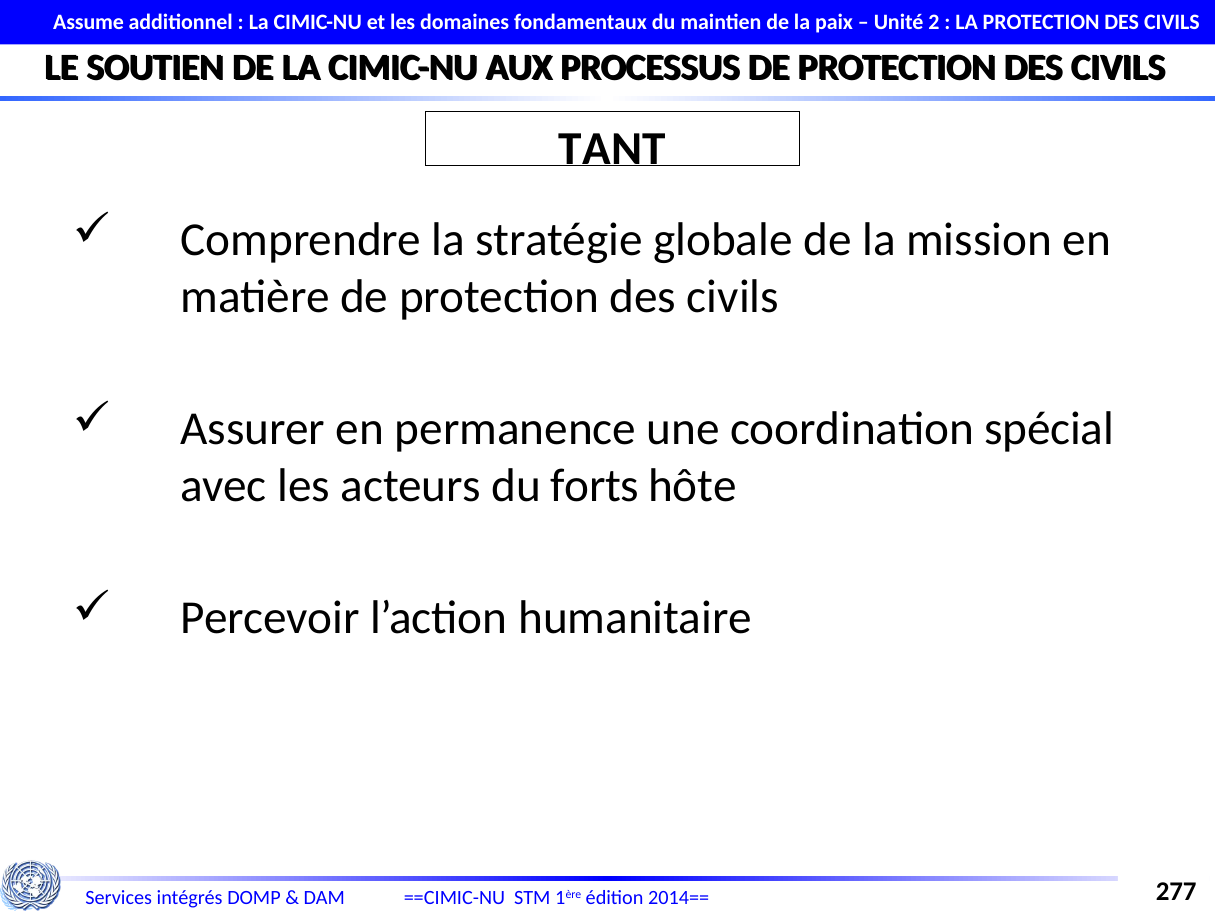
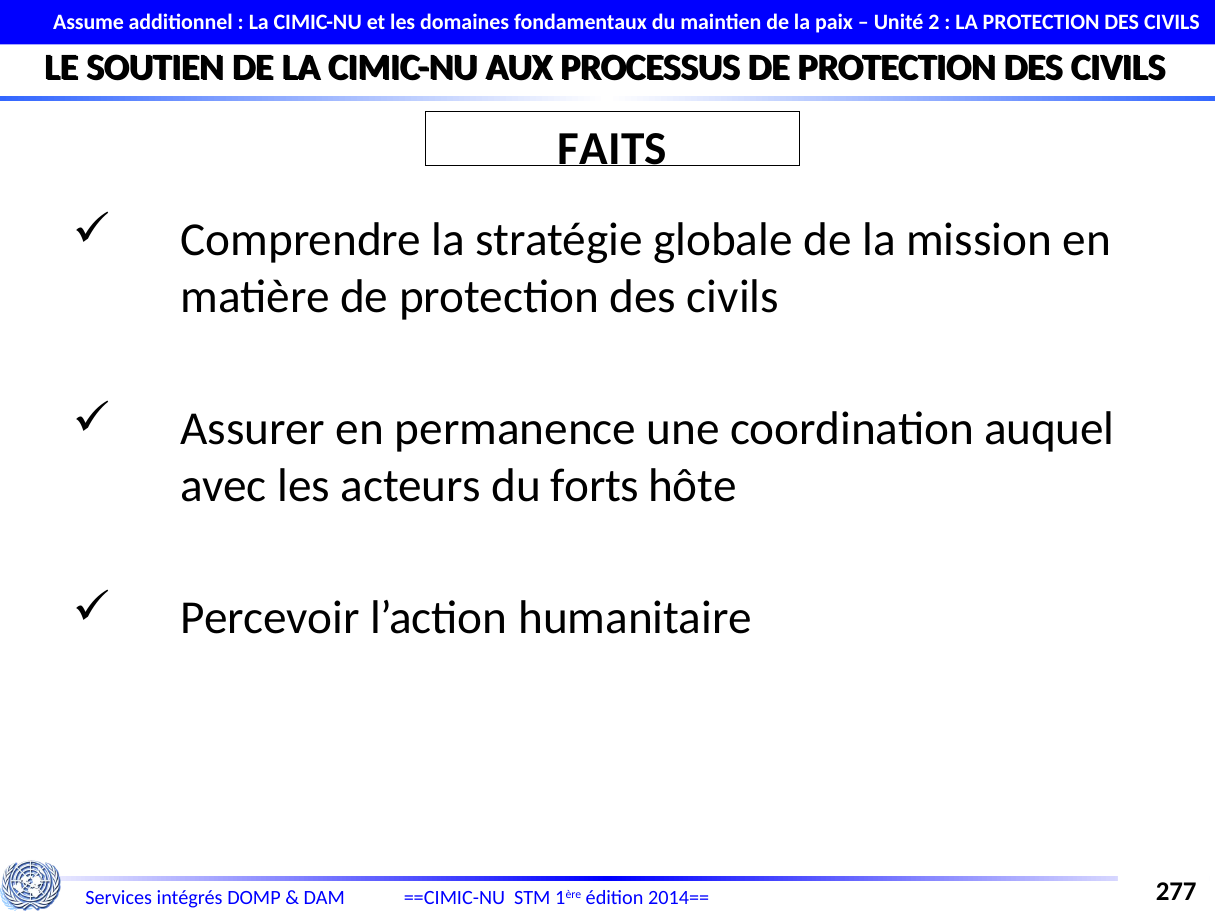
TANT: TANT -> FAITS
spécial: spécial -> auquel
